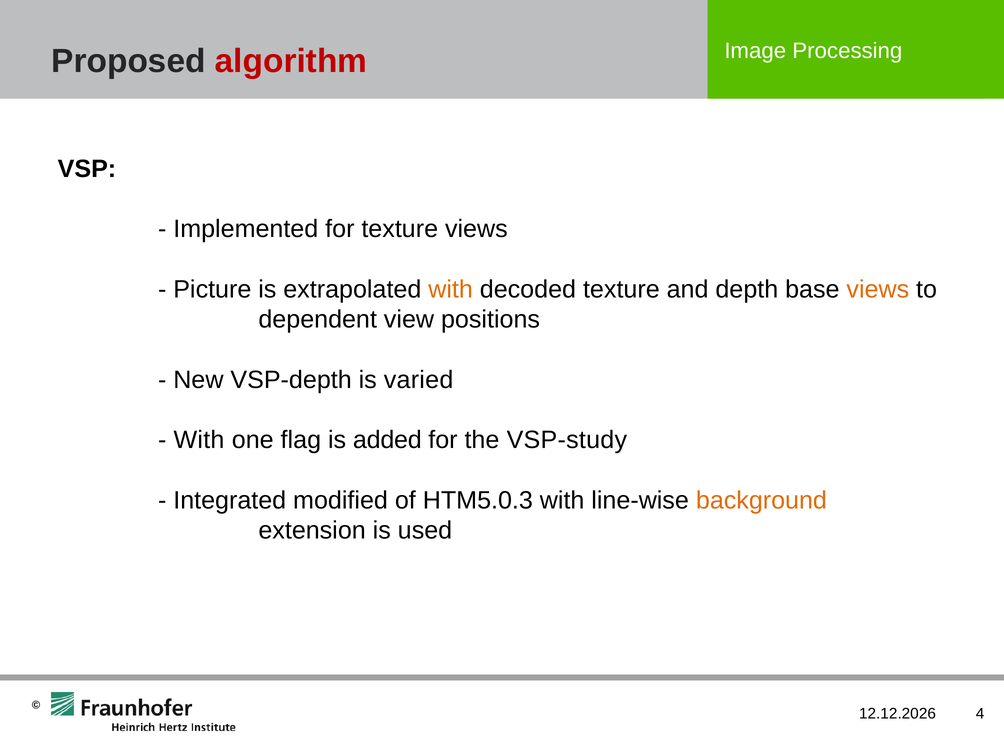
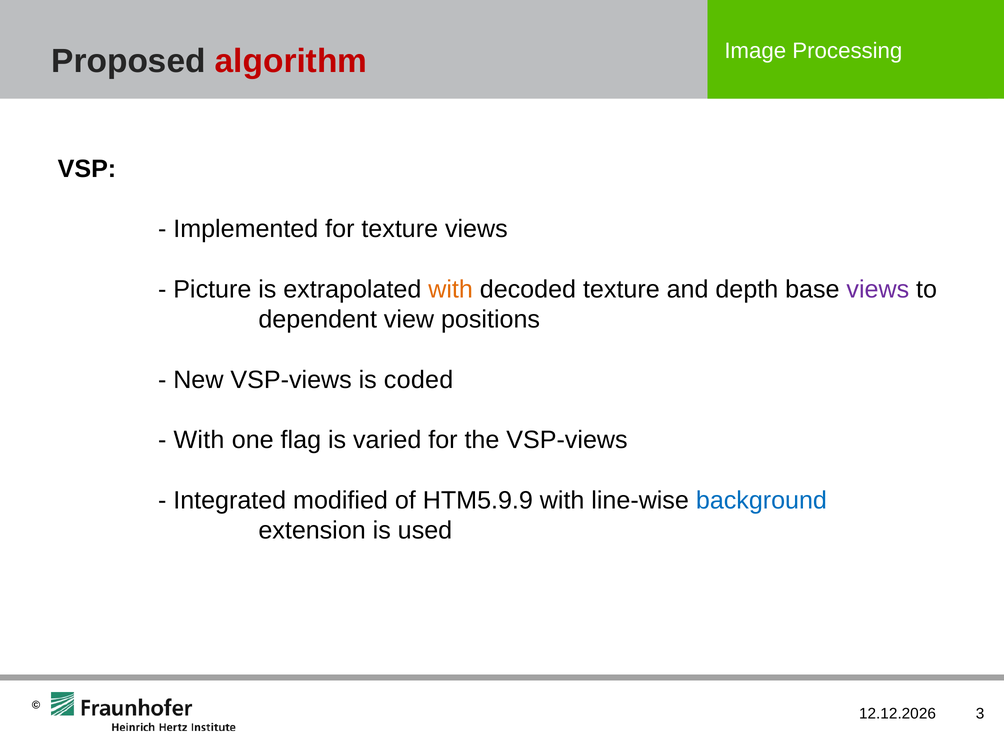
views at (878, 289) colour: orange -> purple
New VSP-depth: VSP-depth -> VSP-views
varied: varied -> coded
added: added -> varied
the VSP-study: VSP-study -> VSP-views
HTM5.0.3: HTM5.0.3 -> HTM5.9.9
background colour: orange -> blue
4: 4 -> 3
